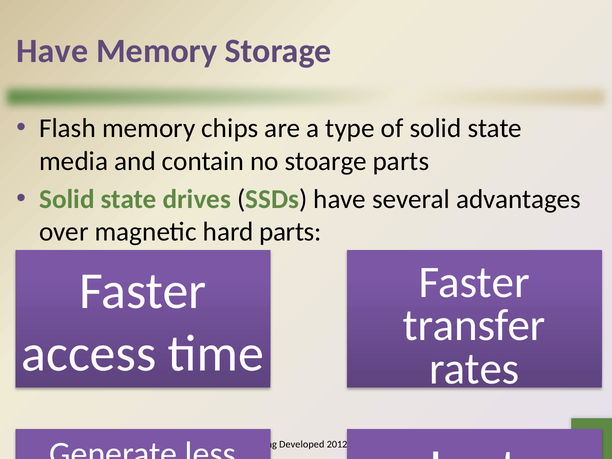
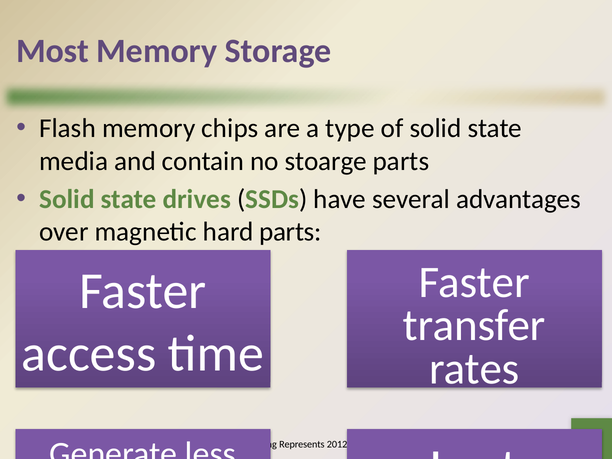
Have at (52, 51): Have -> Most
Developed: Developed -> Represents
